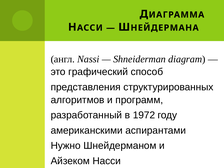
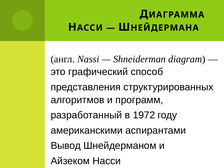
Нужно: Нужно -> Вывод
